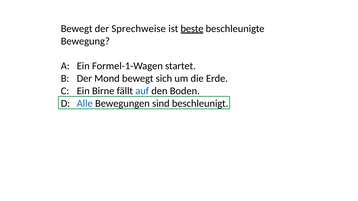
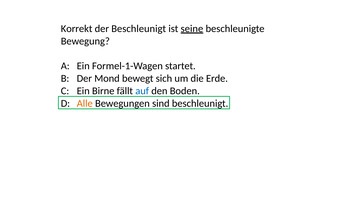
Bewegt at (77, 29): Bewegt -> Korrekt
der Sprechweise: Sprechweise -> Beschleunigt
beste: beste -> seine
Alle colour: blue -> orange
